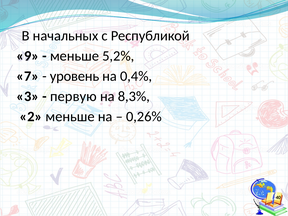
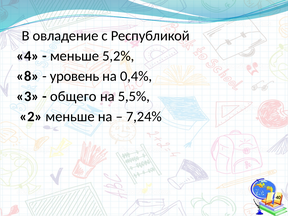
начальных: начальных -> овладение
9: 9 -> 4
7: 7 -> 8
первую: первую -> общего
8,3%: 8,3% -> 5,5%
0,26%: 0,26% -> 7,24%
